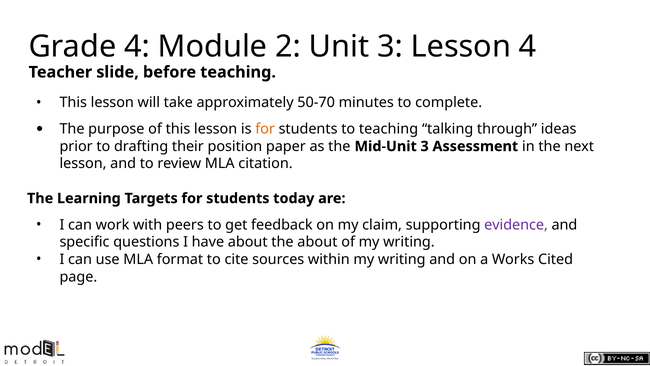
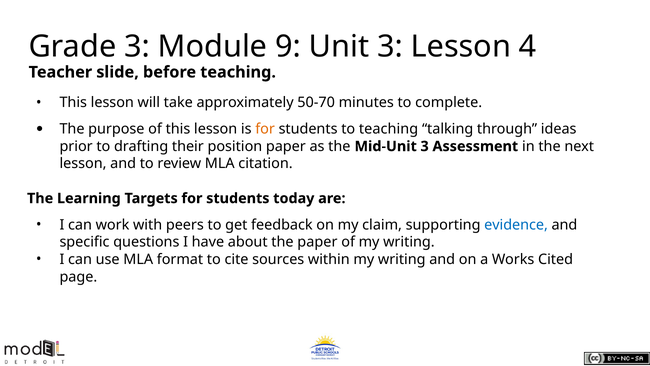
Grade 4: 4 -> 3
2: 2 -> 9
evidence colour: purple -> blue
the about: about -> paper
